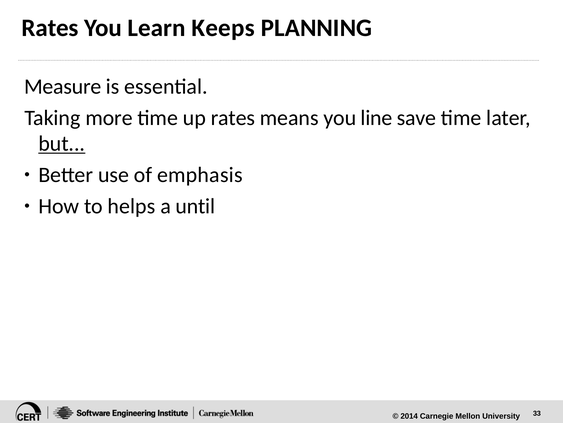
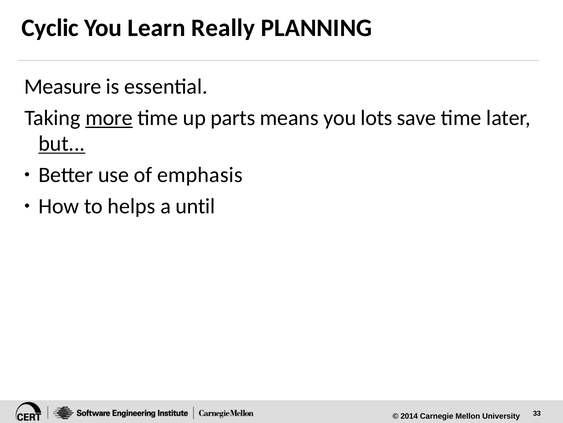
Rates at (50, 28): Rates -> Cyclic
Keeps: Keeps -> Really
more underline: none -> present
up rates: rates -> parts
line: line -> lots
